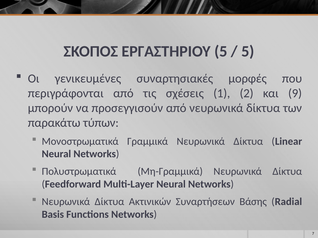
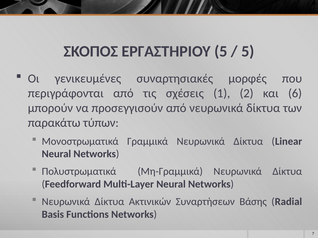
9: 9 -> 6
